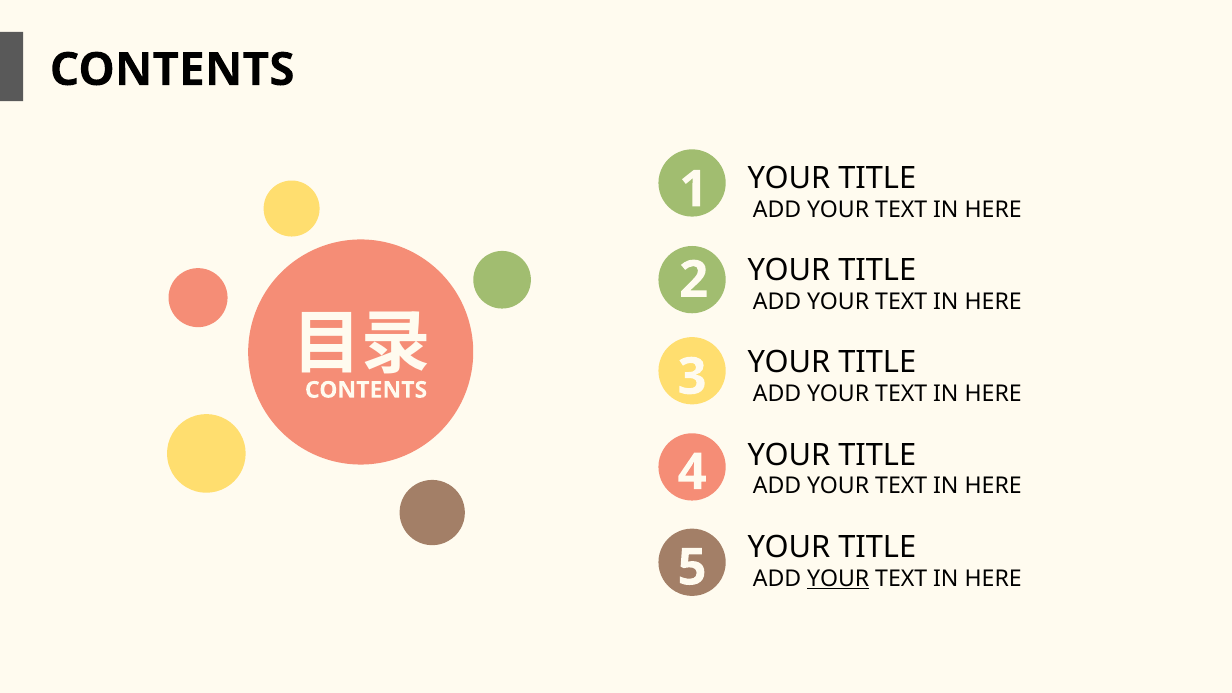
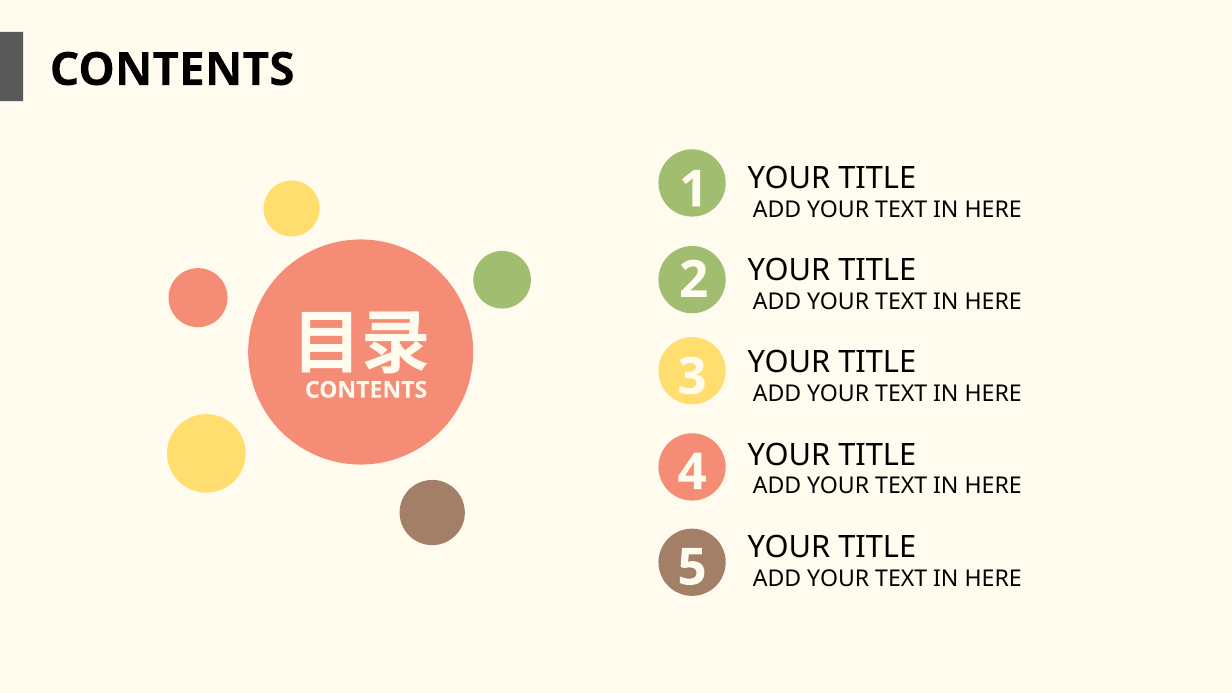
YOUR at (838, 578) underline: present -> none
